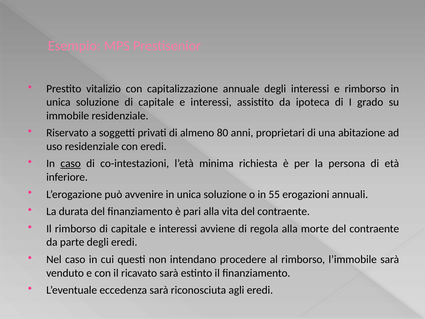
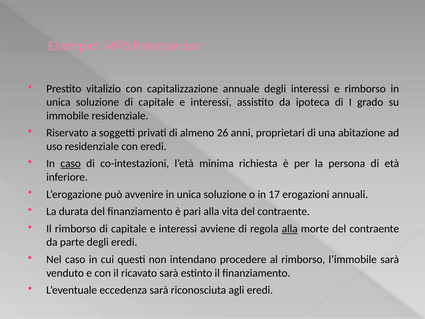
80: 80 -> 26
55: 55 -> 17
alla at (290, 229) underline: none -> present
